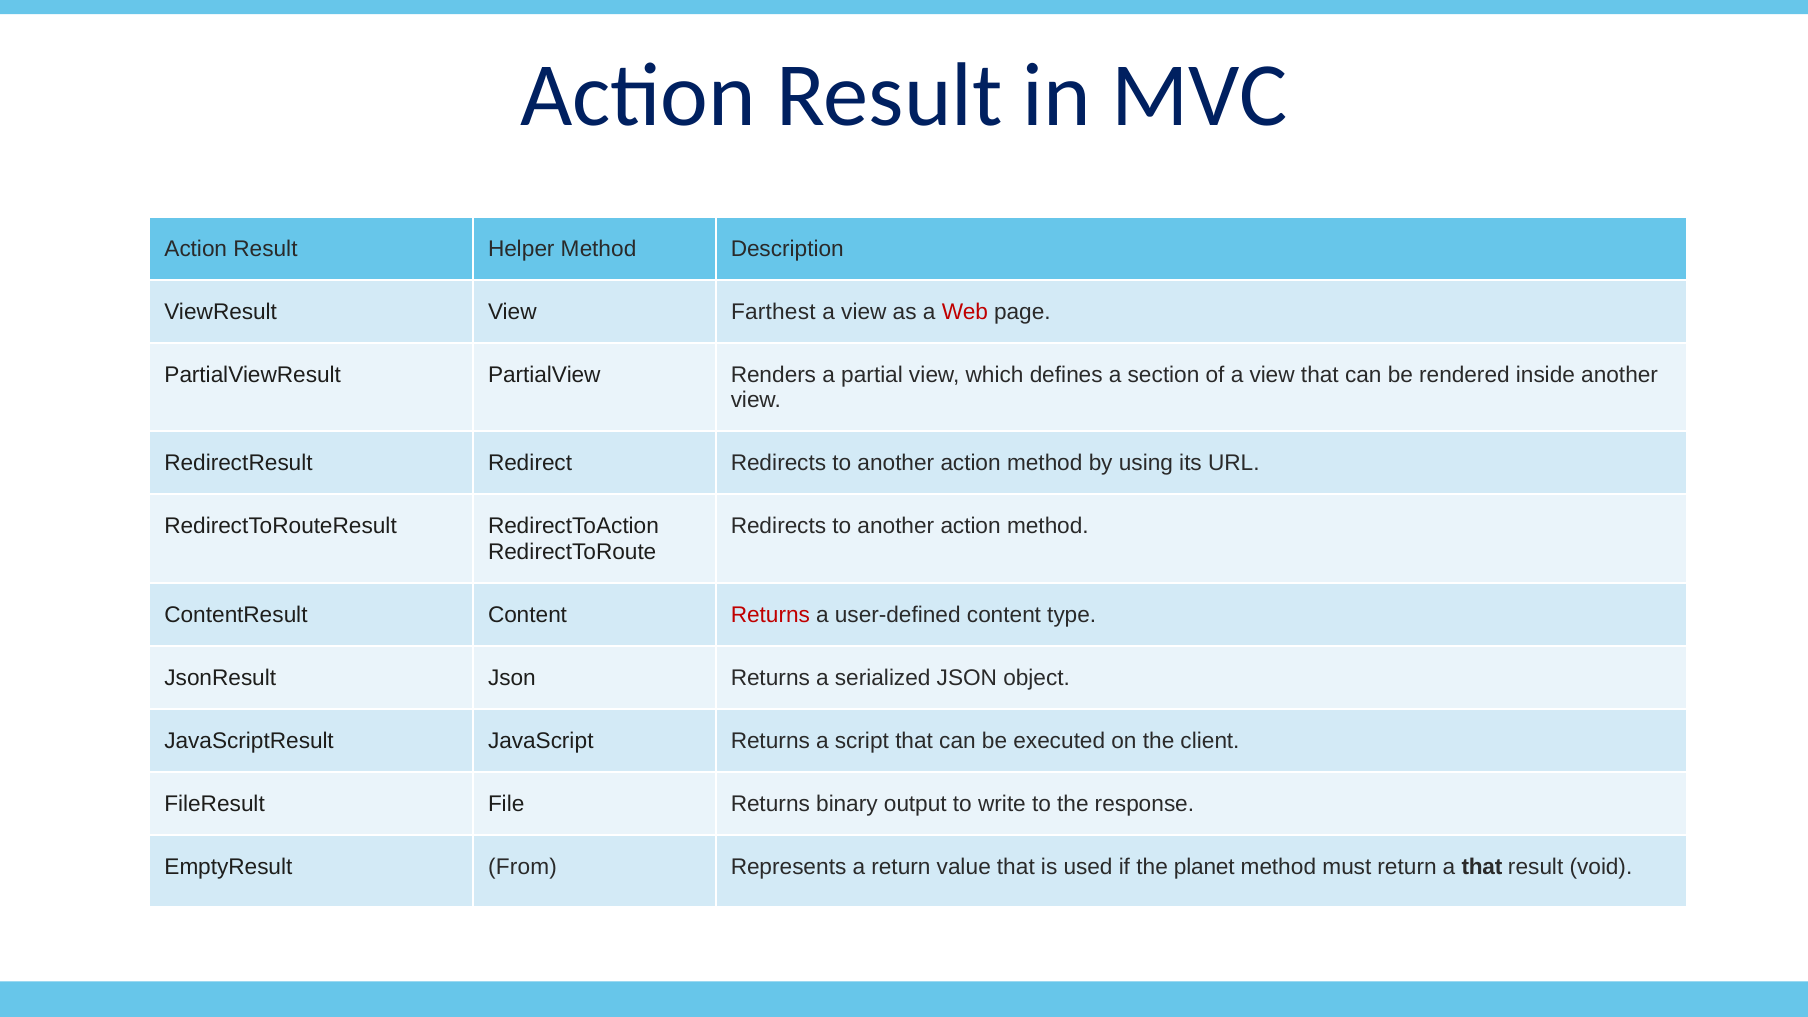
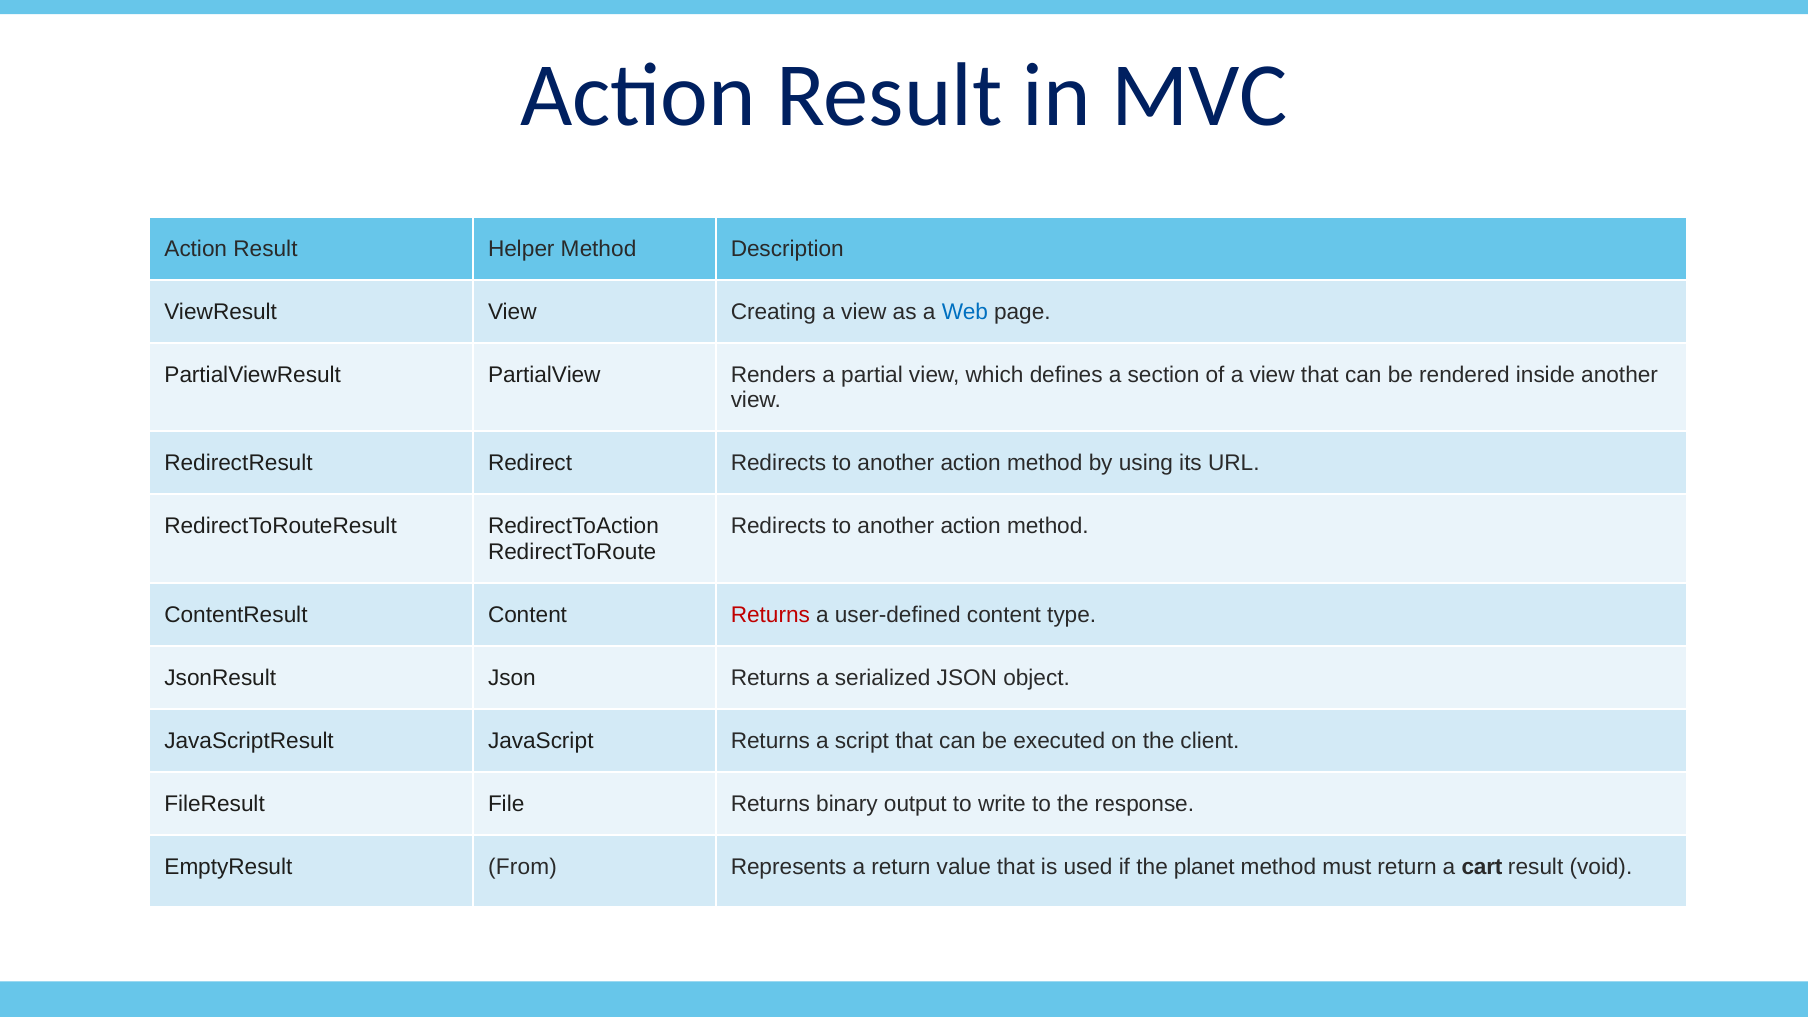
Farthest: Farthest -> Creating
Web colour: red -> blue
a that: that -> cart
